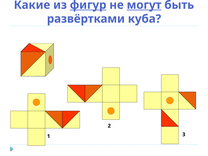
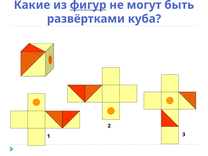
могут underline: present -> none
